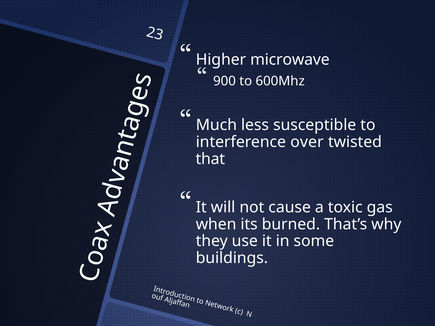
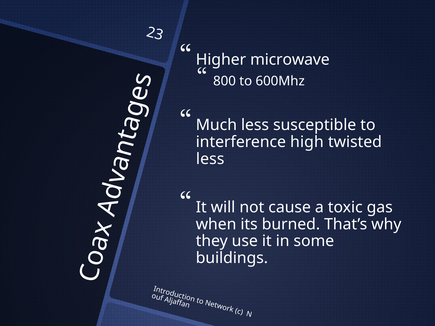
900: 900 -> 800
over: over -> high
that at (210, 159): that -> less
